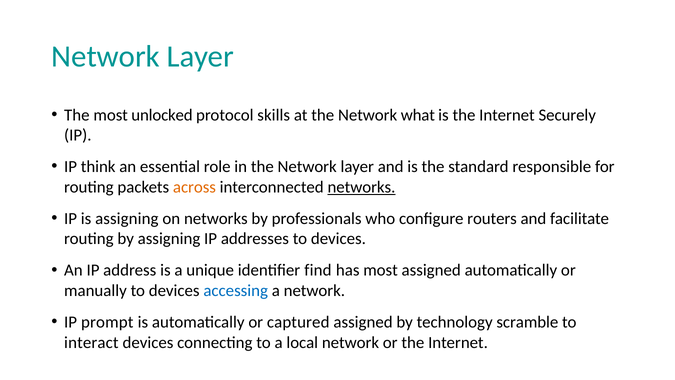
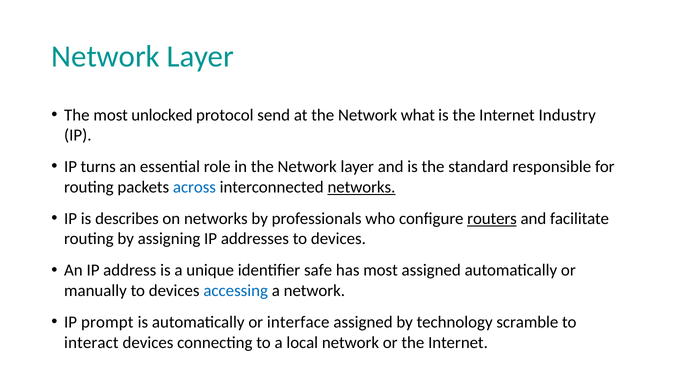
skills: skills -> send
Securely: Securely -> Industry
think: think -> turns
across colour: orange -> blue
is assigning: assigning -> describes
routers underline: none -> present
find: find -> safe
captured: captured -> interface
